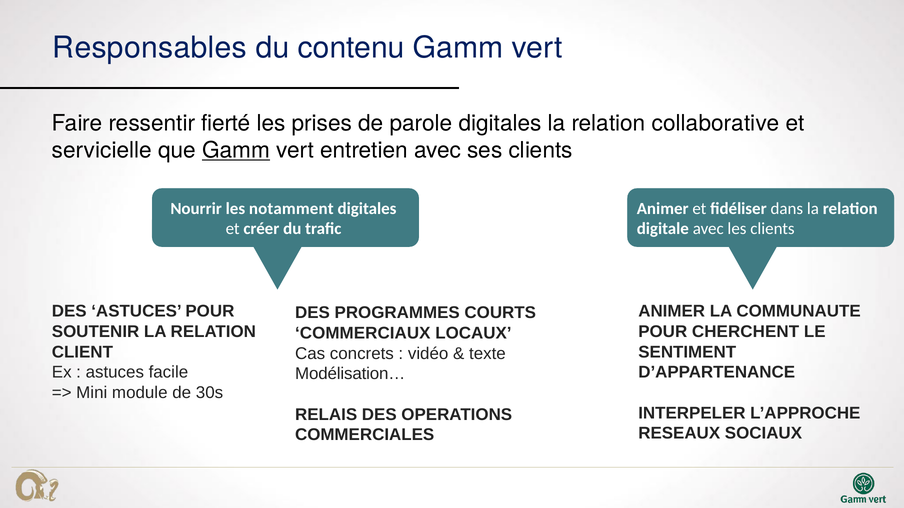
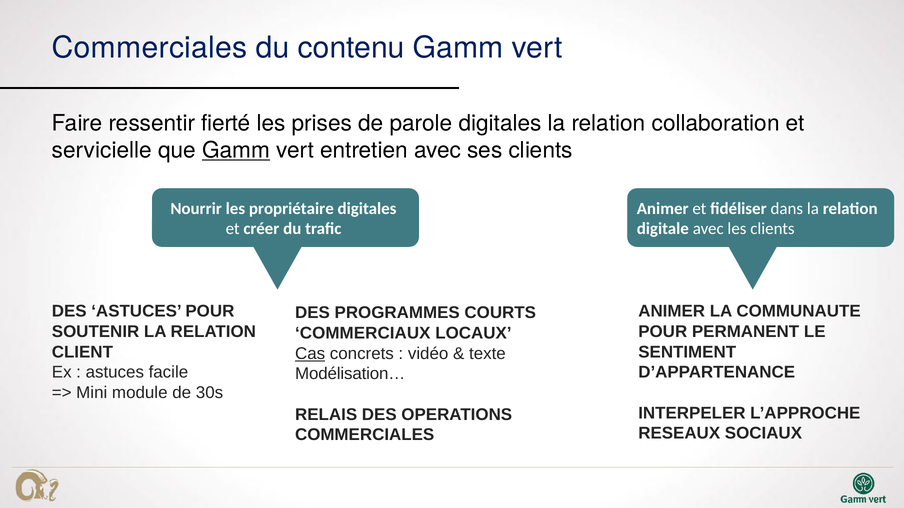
Responsables at (150, 48): Responsables -> Commerciales
collaborative: collaborative -> collaboration
notamment: notamment -> propriétaire
CHERCHENT: CHERCHENT -> PERMANENT
Cas underline: none -> present
